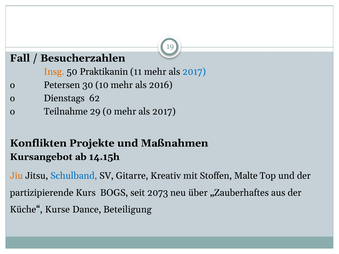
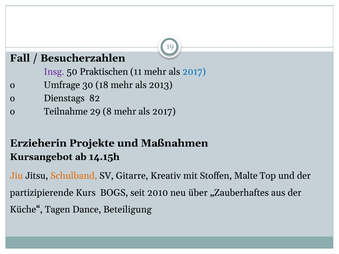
Insg colour: orange -> purple
Praktikanin: Praktikanin -> Praktischen
Petersen: Petersen -> Umfrage
10: 10 -> 18
2016: 2016 -> 2013
62: 62 -> 82
0: 0 -> 8
Konflikten: Konflikten -> Erzieherin
Schulband colour: blue -> orange
2073: 2073 -> 2010
Kurse: Kurse -> Tagen
